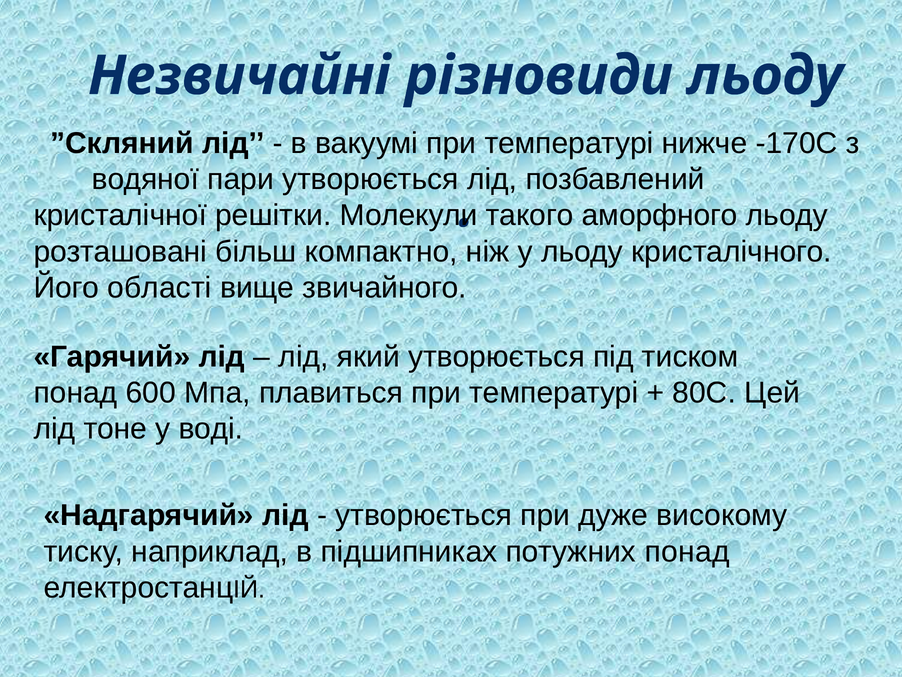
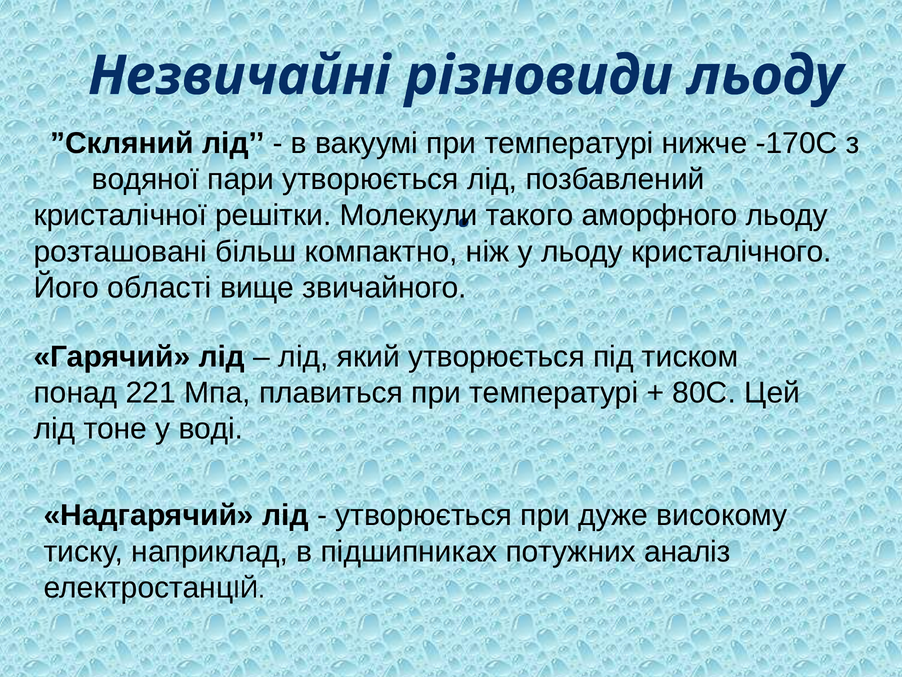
600: 600 -> 221
потужних понад: понад -> аналіз
